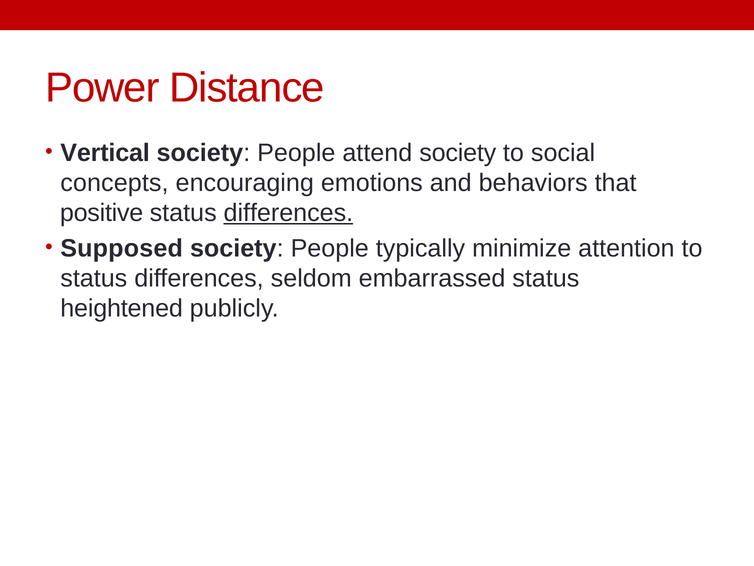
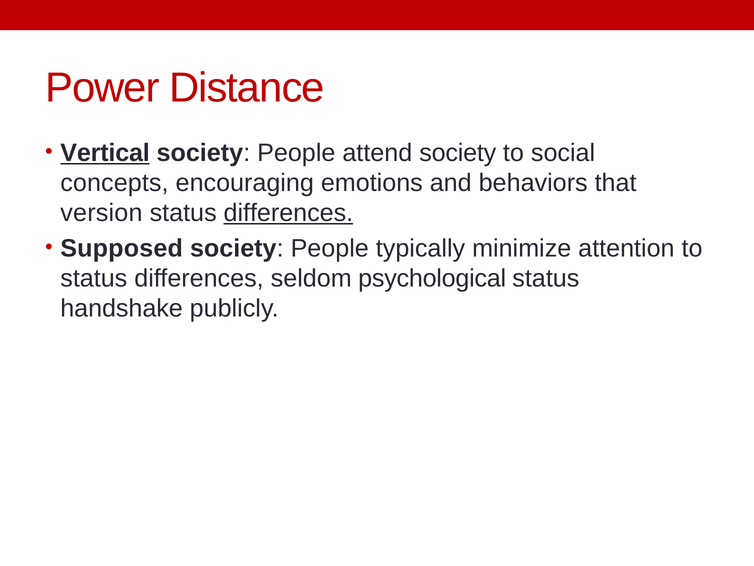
Vertical underline: none -> present
positive: positive -> version
embarrassed: embarrassed -> psychological
heightened: heightened -> handshake
